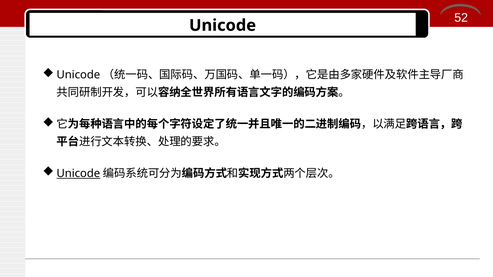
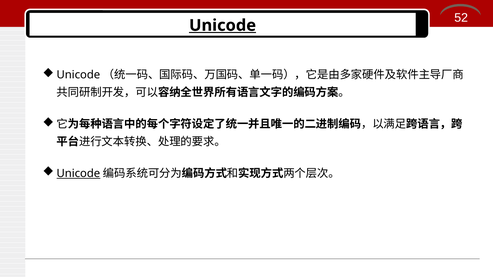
Unicode at (223, 25) underline: none -> present
